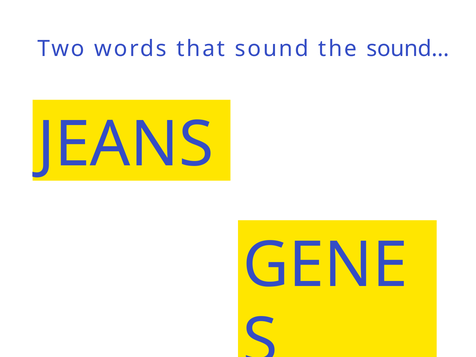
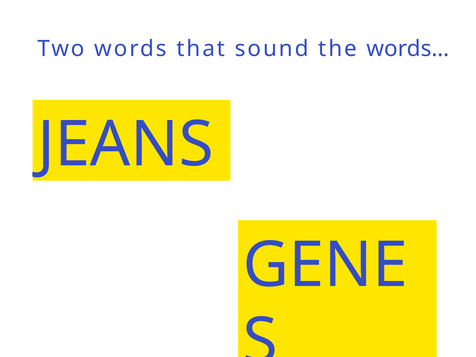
sound…: sound… -> words…
